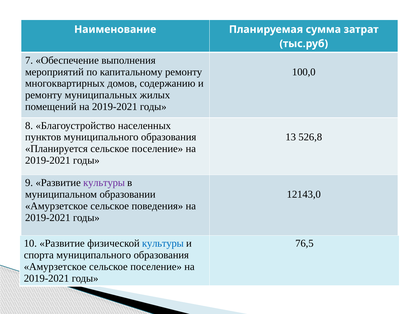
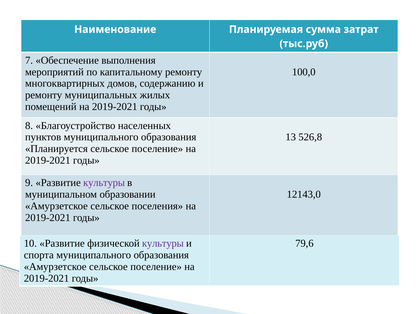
поведения: поведения -> поселения
культуры at (163, 244) colour: blue -> purple
76,5: 76,5 -> 79,6
